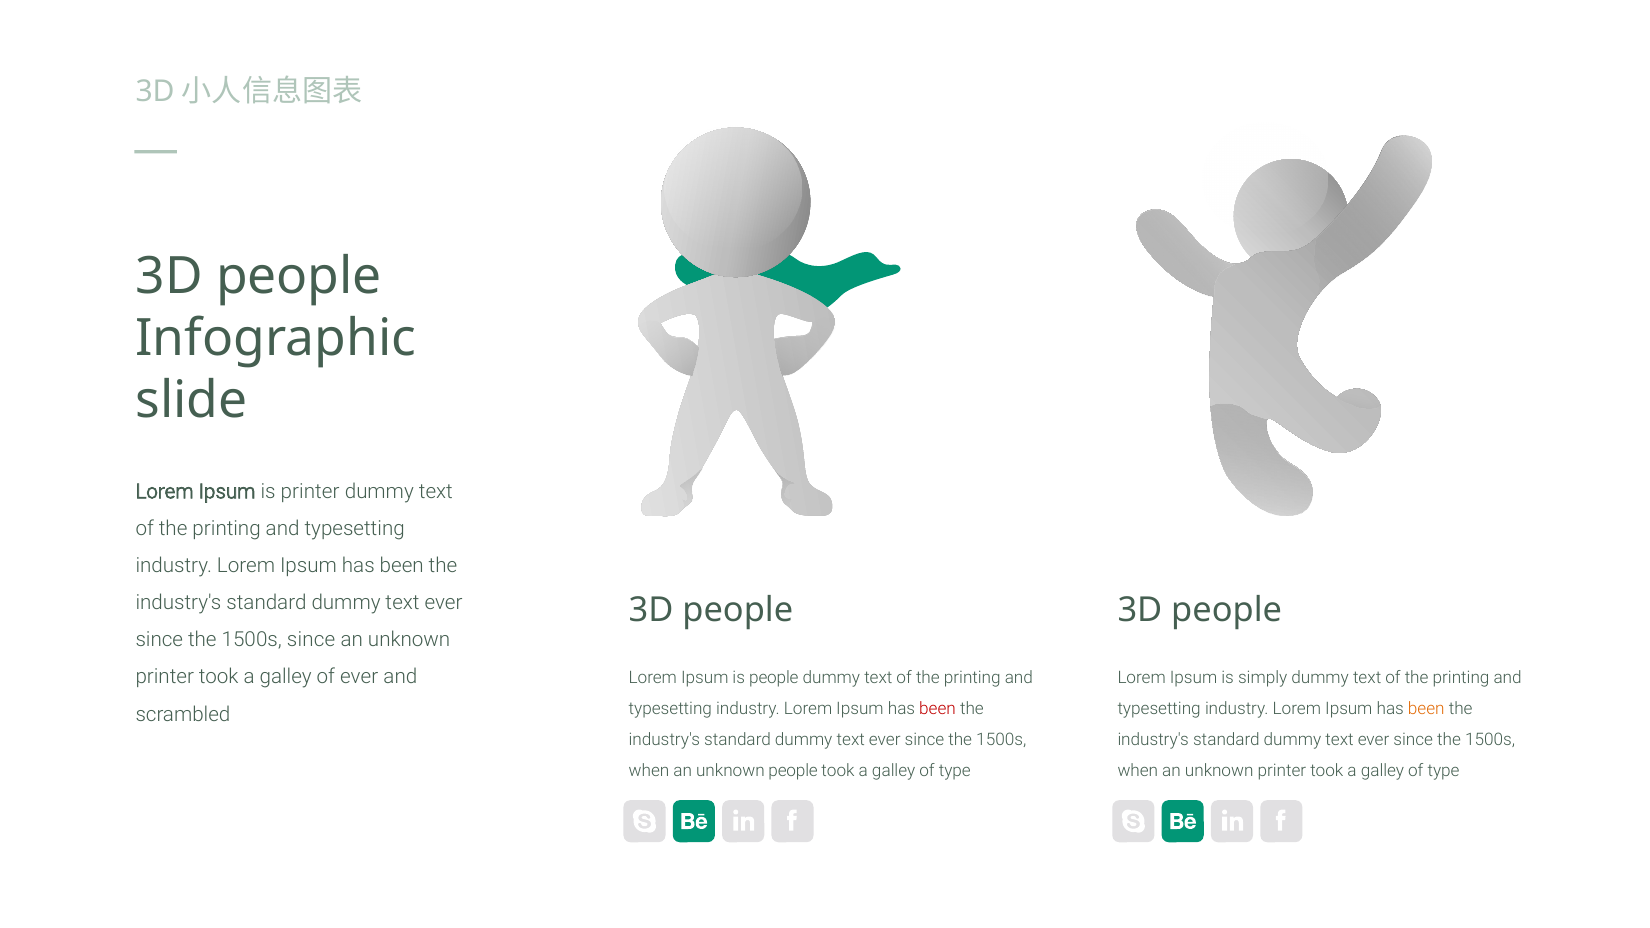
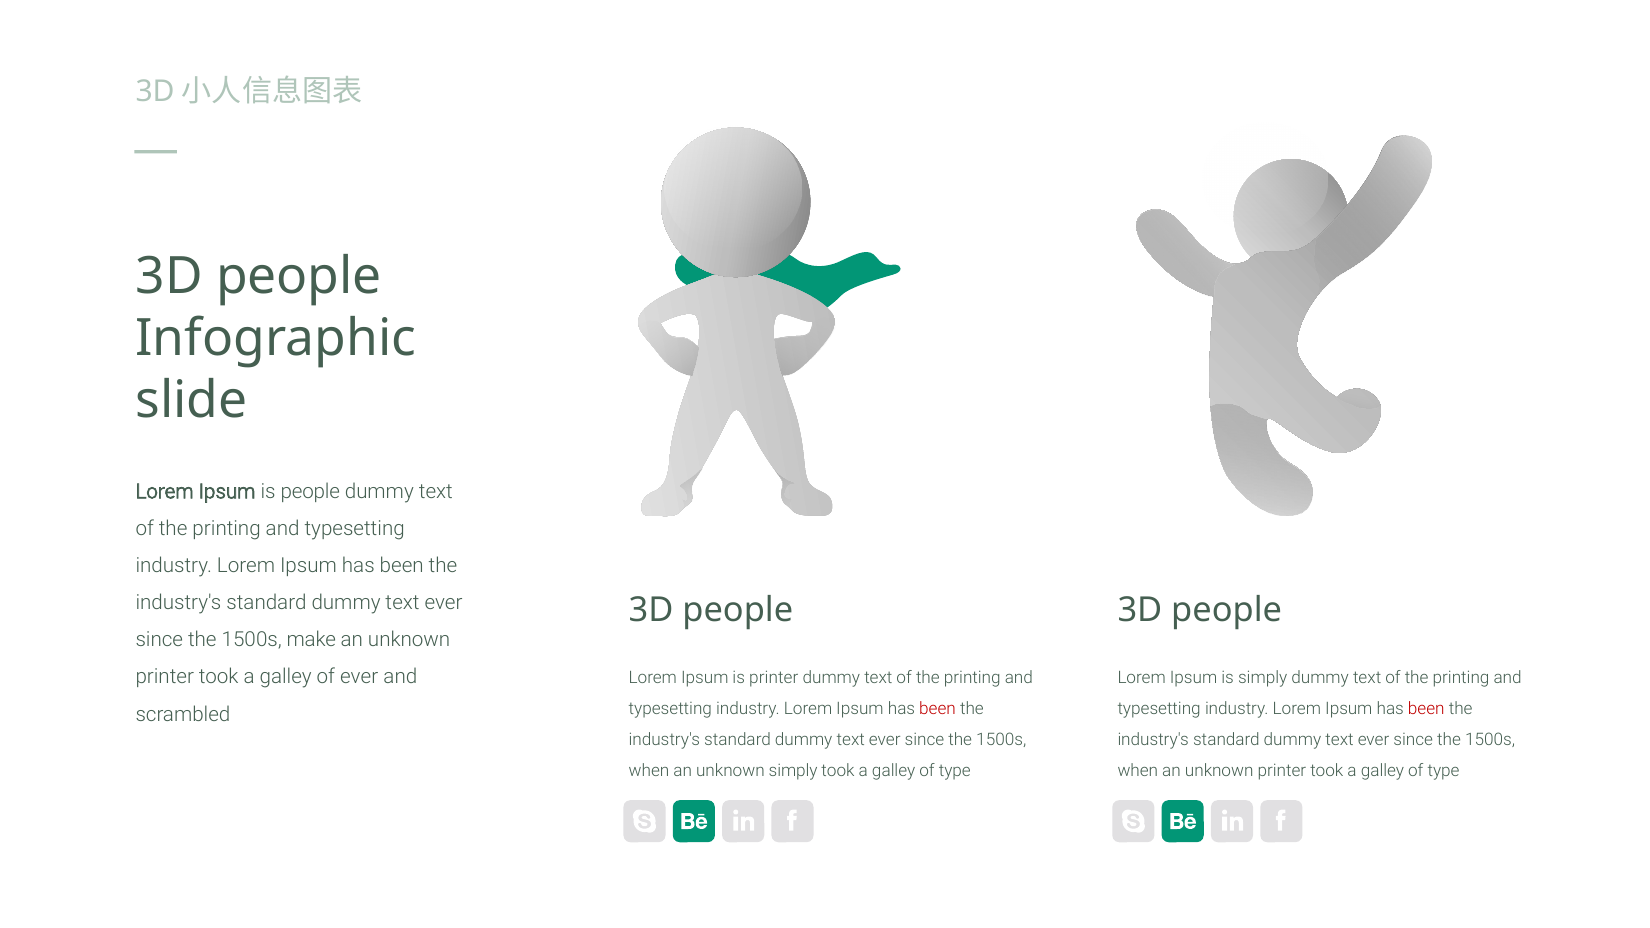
is printer: printer -> people
1500s since: since -> make
is people: people -> printer
been at (1426, 709) colour: orange -> red
unknown people: people -> simply
